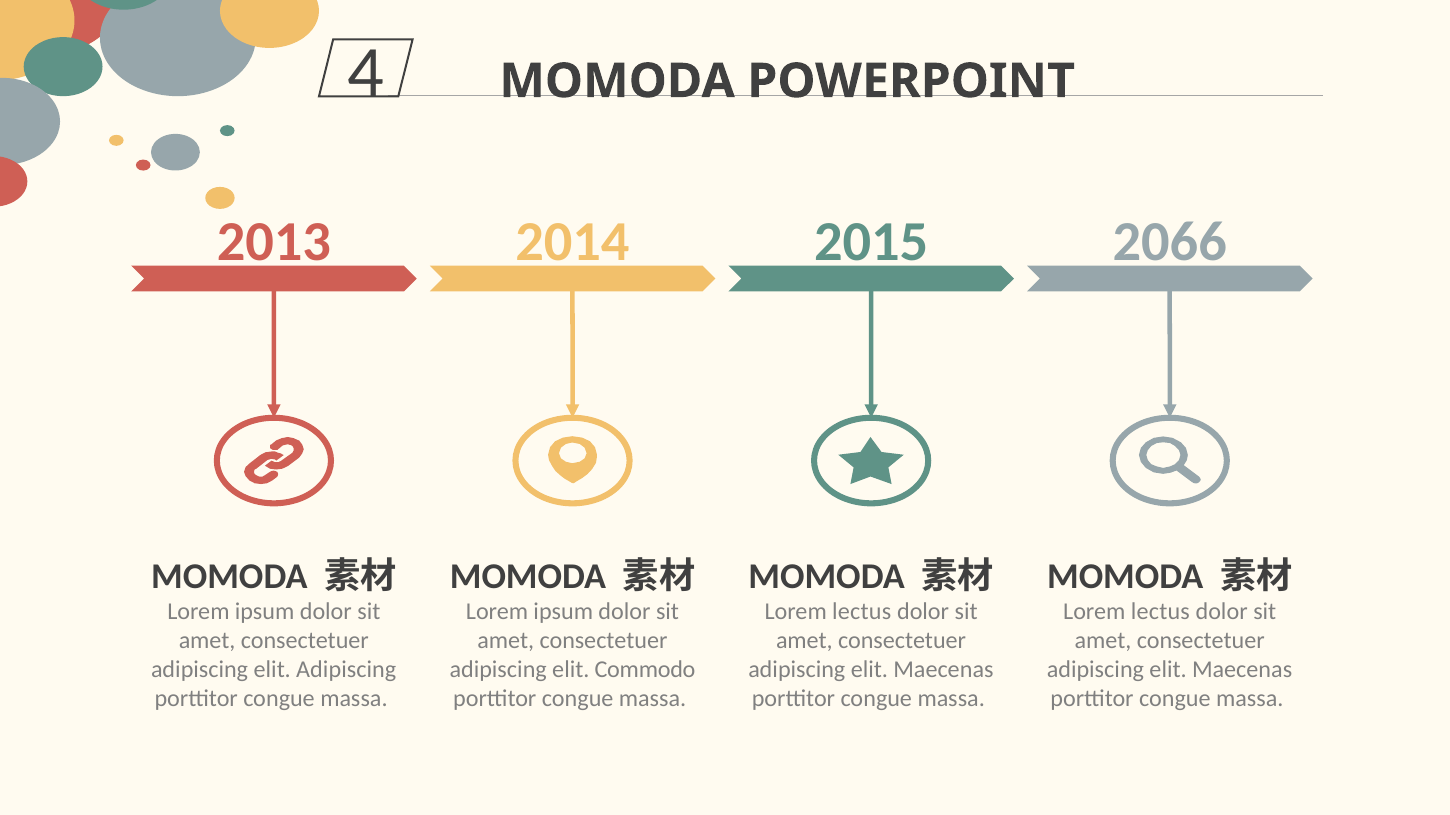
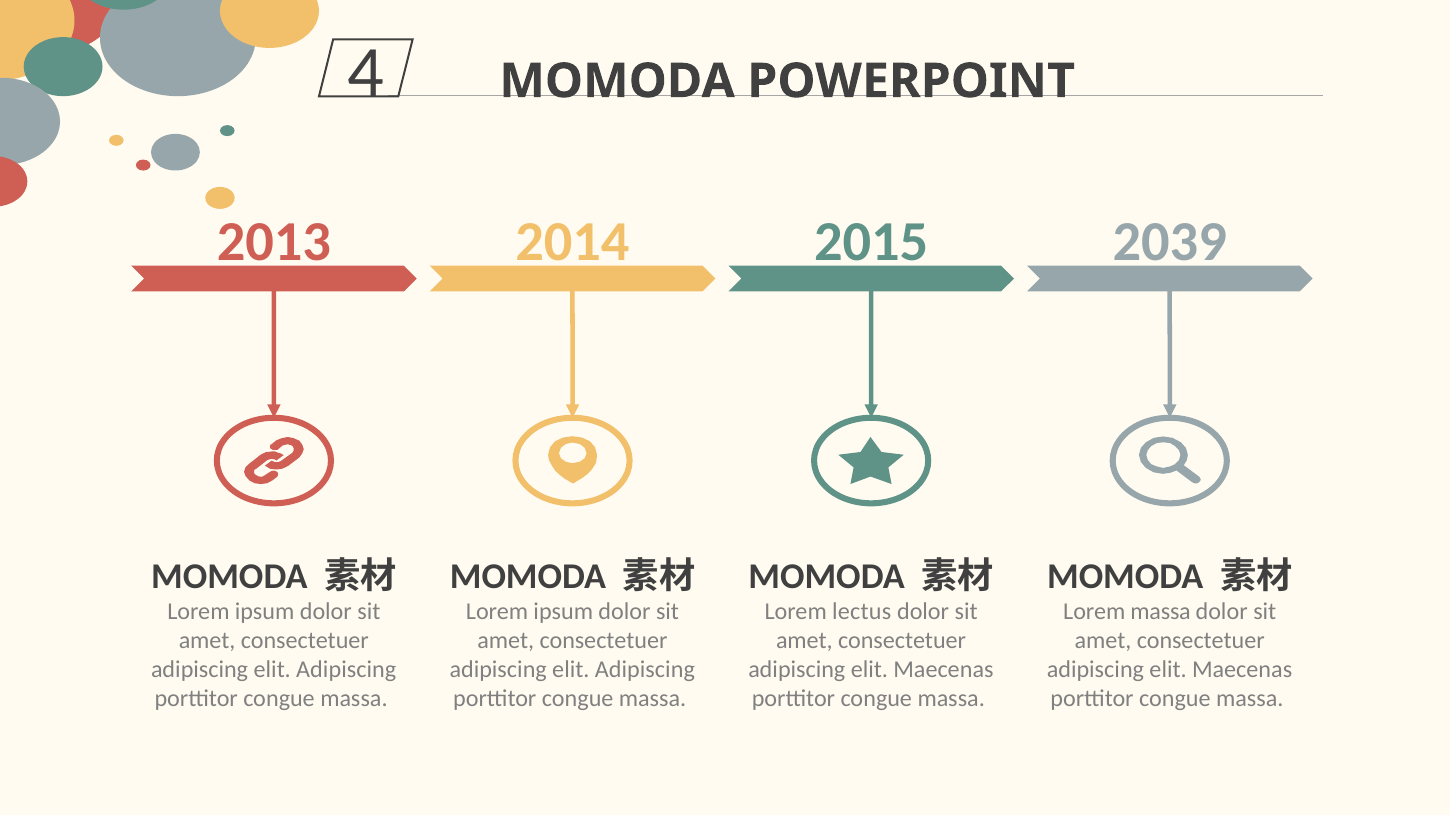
2066: 2066 -> 2039
lectus at (1160, 612): lectus -> massa
Commodo at (645, 670): Commodo -> Adipiscing
